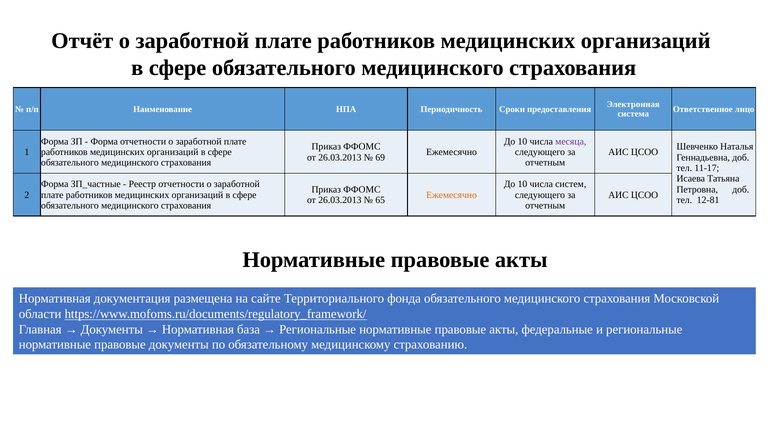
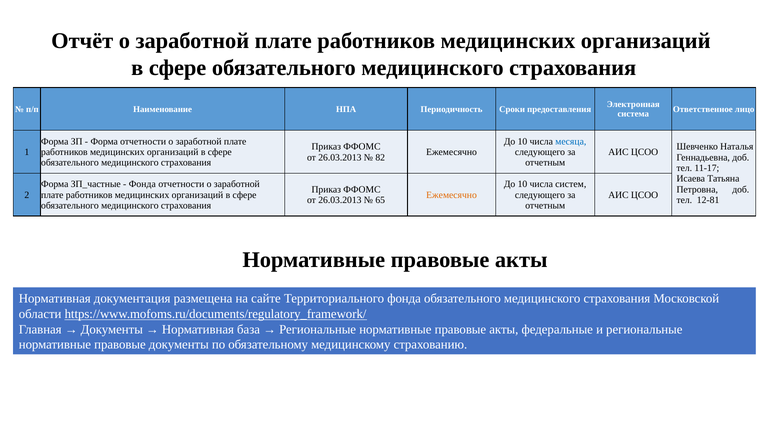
месяца colour: purple -> blue
69: 69 -> 82
Реестр at (142, 184): Реестр -> Фонда
